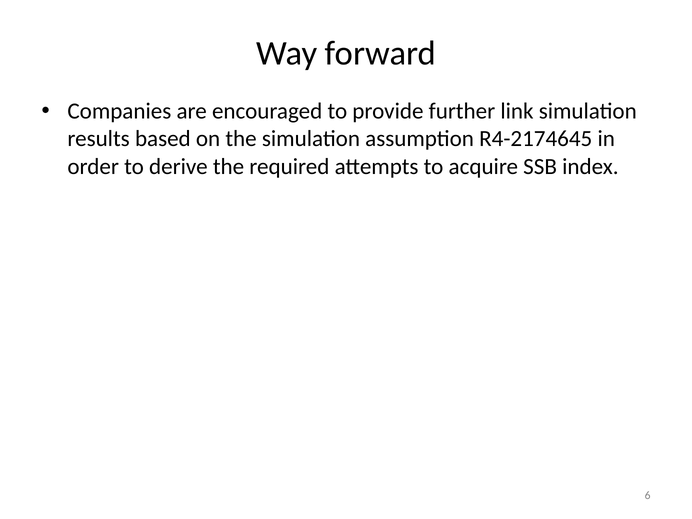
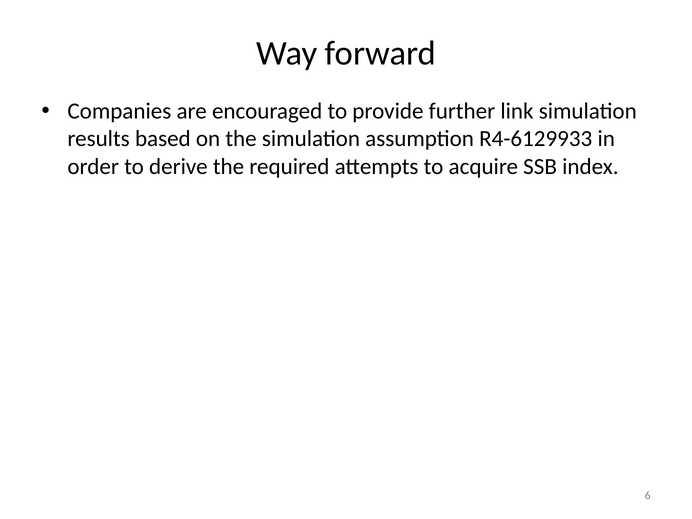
R4-2174645: R4-2174645 -> R4-6129933
